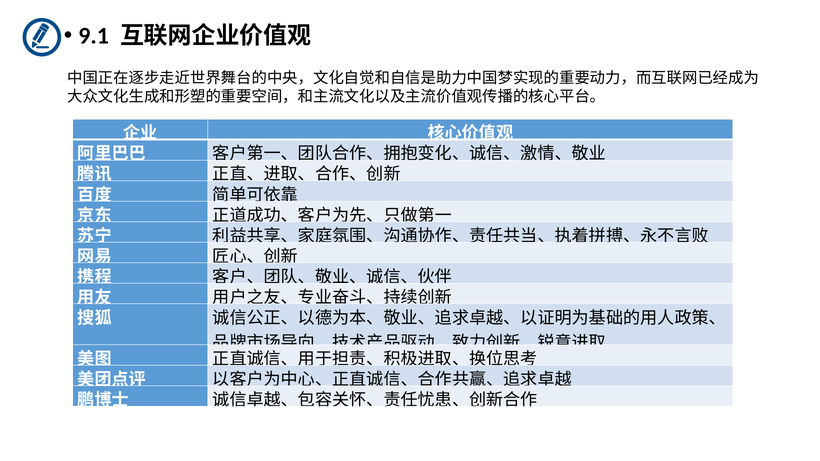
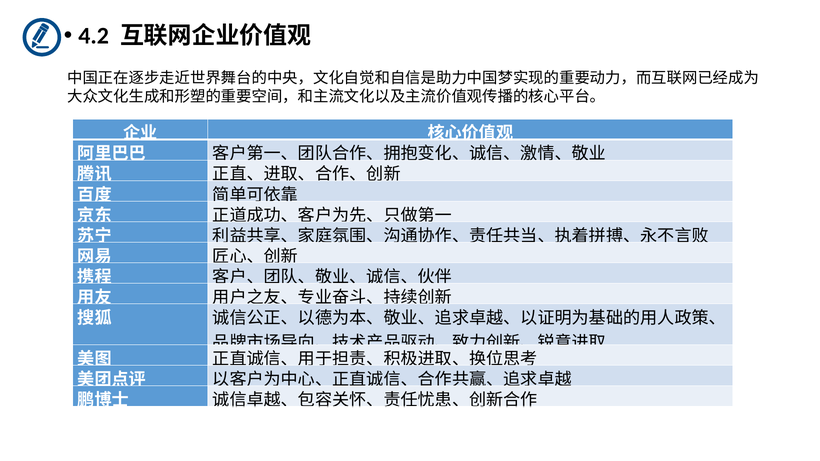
9.1: 9.1 -> 4.2
